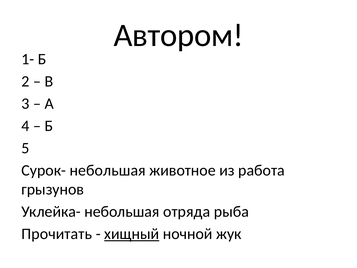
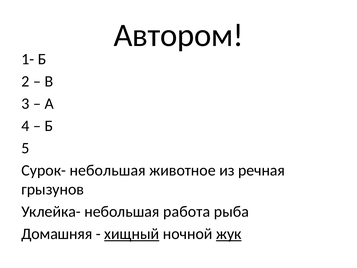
работа: работа -> речная
отряда: отряда -> работа
Прочитать: Прочитать -> Домашняя
жук underline: none -> present
